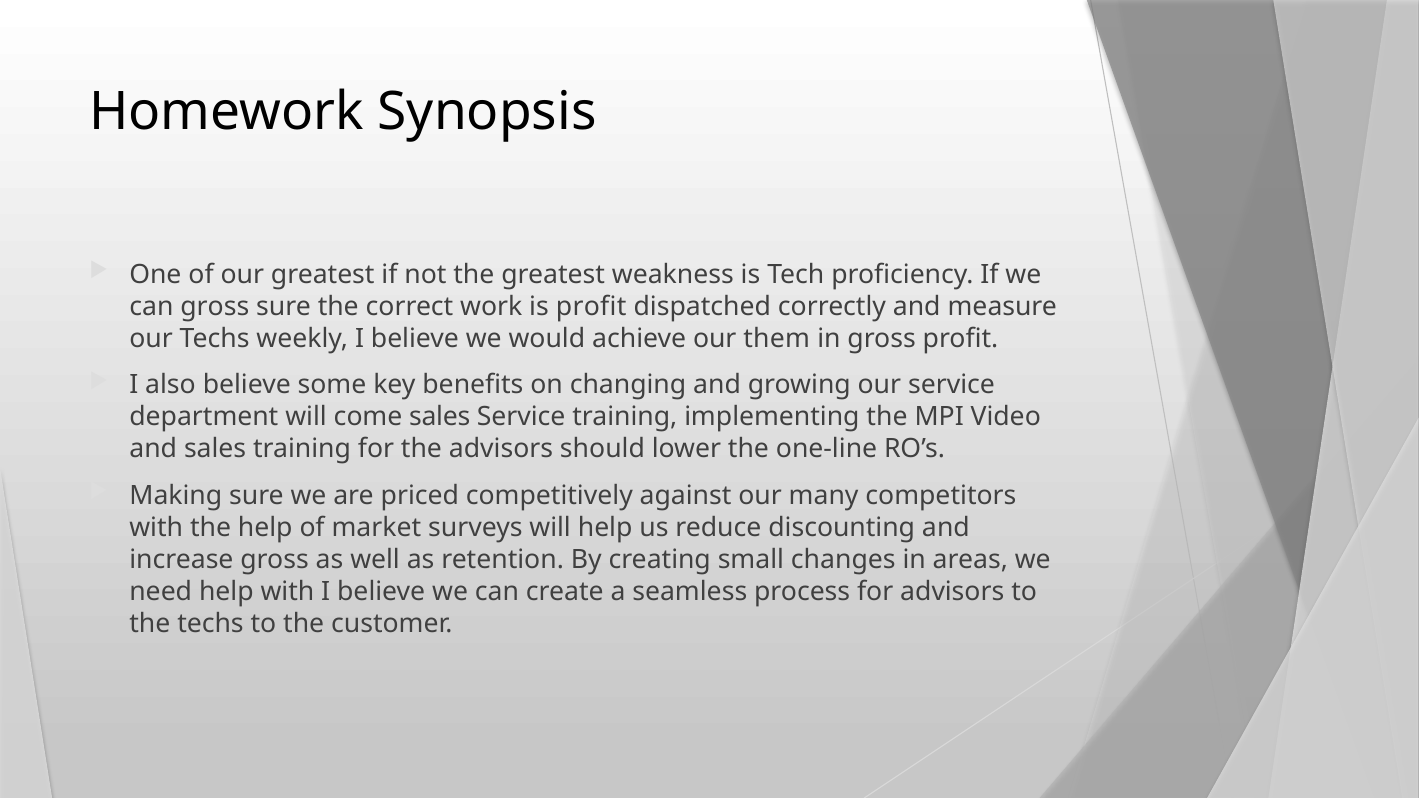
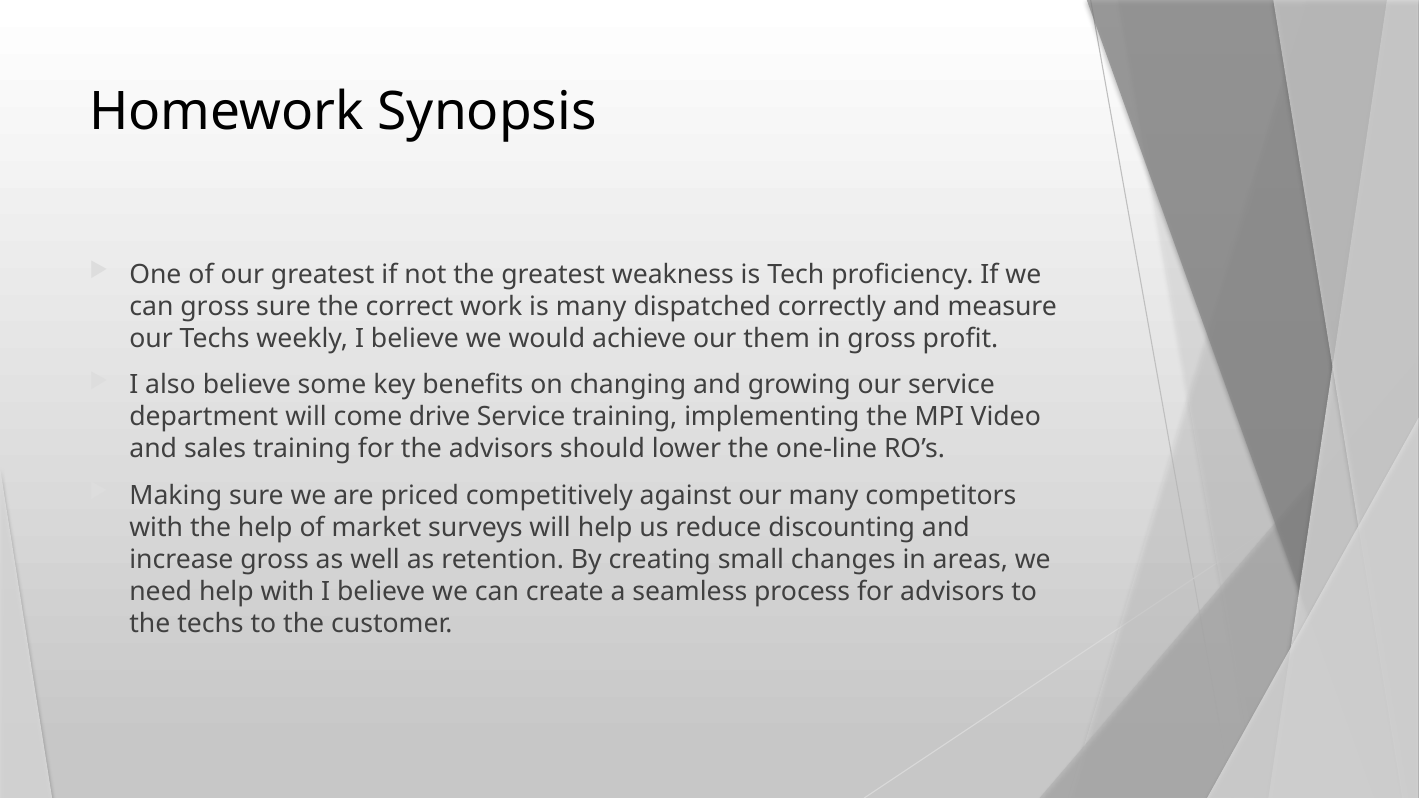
is profit: profit -> many
come sales: sales -> drive
